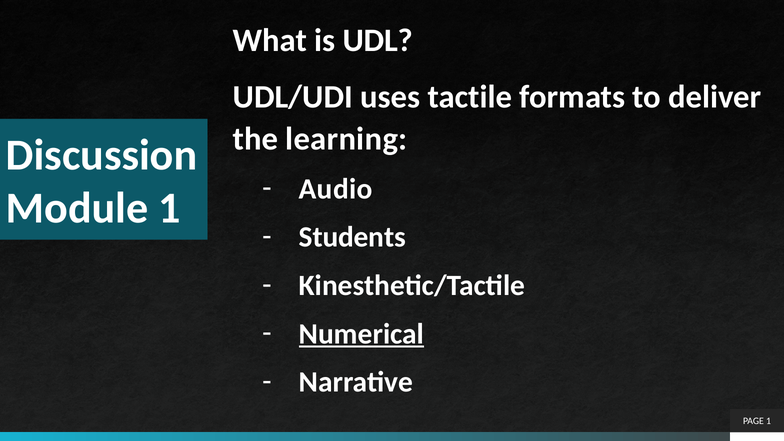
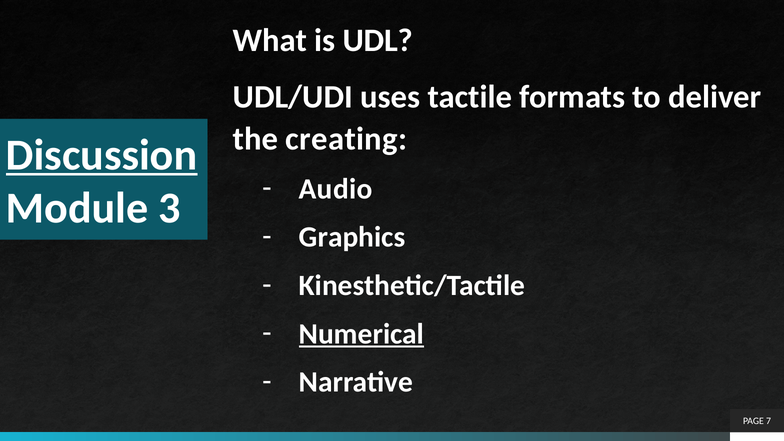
learning: learning -> creating
Discussion underline: none -> present
Module 1: 1 -> 3
Students: Students -> Graphics
PAGE 1: 1 -> 7
